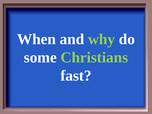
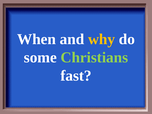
why colour: light green -> yellow
